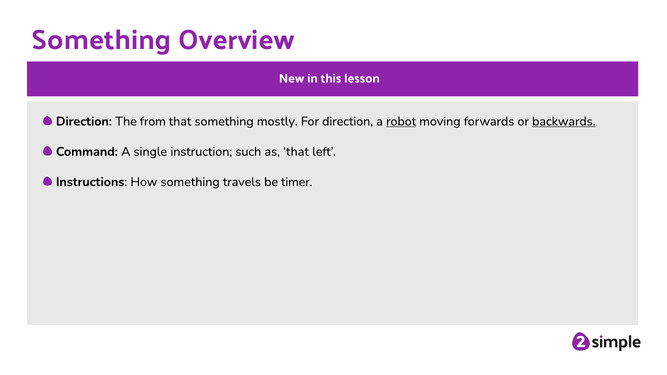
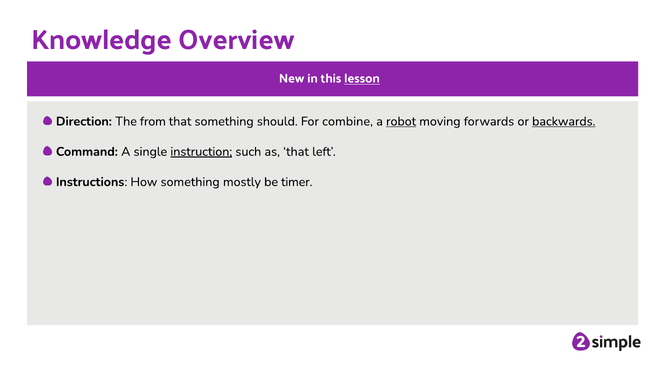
Something at (102, 40): Something -> Knowledge
lesson underline: none -> present
mostly: mostly -> should
For direction: direction -> combine
instruction underline: none -> present
travels: travels -> mostly
